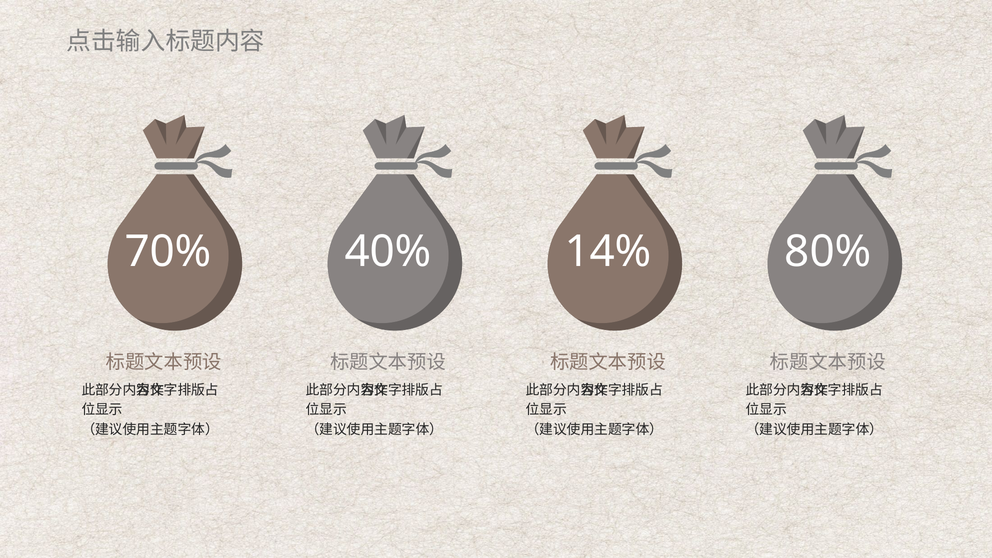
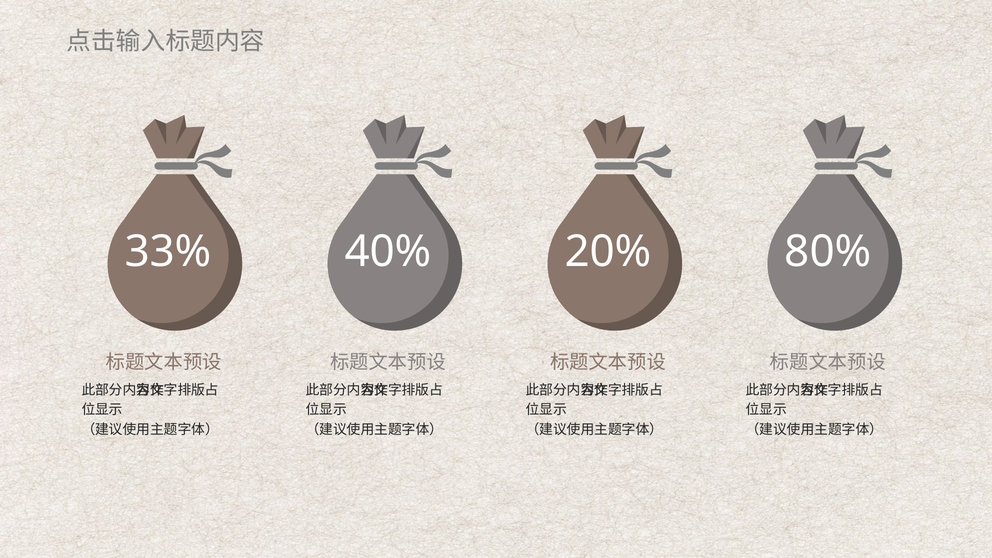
70%: 70% -> 33%
14%: 14% -> 20%
